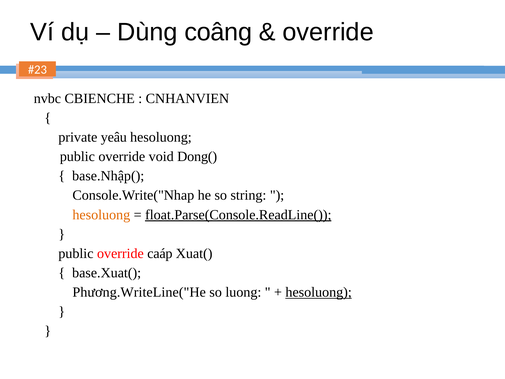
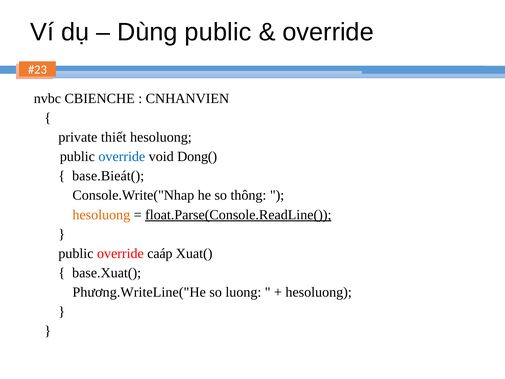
Dùng coâng: coâng -> public
yeâu: yeâu -> thiết
override at (122, 156) colour: black -> blue
base.Nhập(: base.Nhập( -> base.Bieát(
string: string -> thông
hesoluong at (319, 292) underline: present -> none
